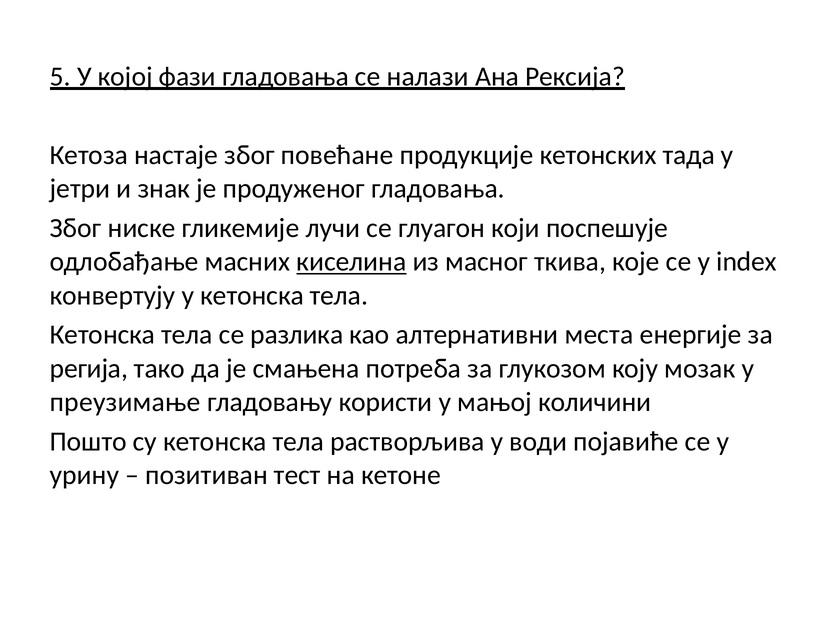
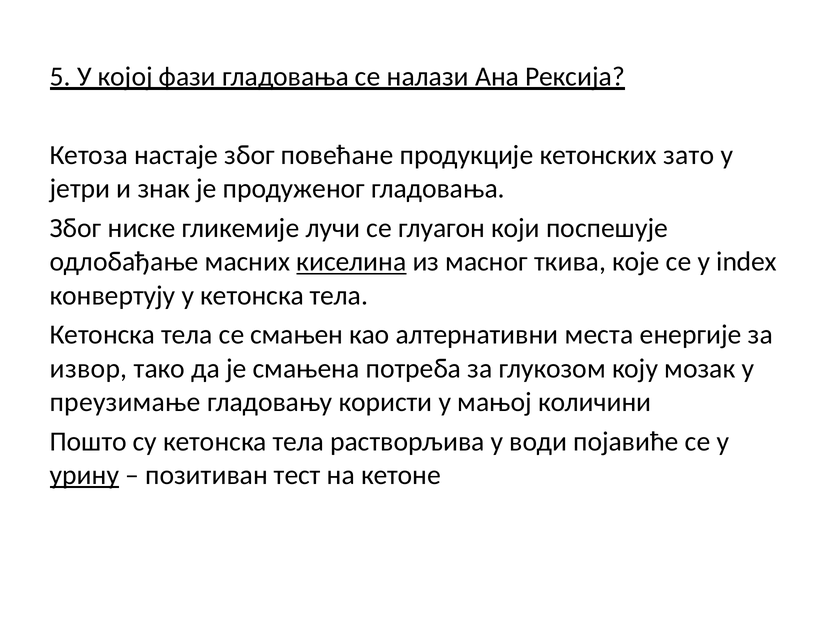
тада: тада -> зато
разлика: разлика -> смањен
регија: регија -> извор
урину underline: none -> present
